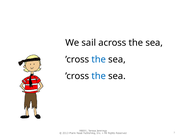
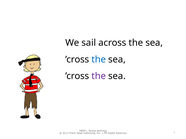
the at (99, 76) colour: blue -> purple
